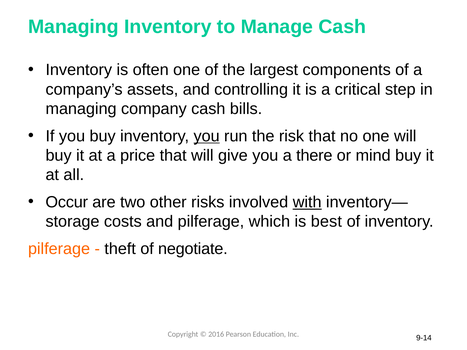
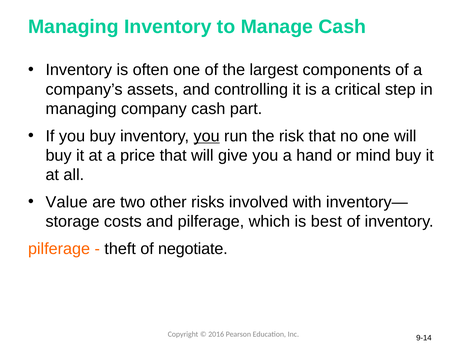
bills: bills -> part
there: there -> hand
Occur: Occur -> Value
with underline: present -> none
